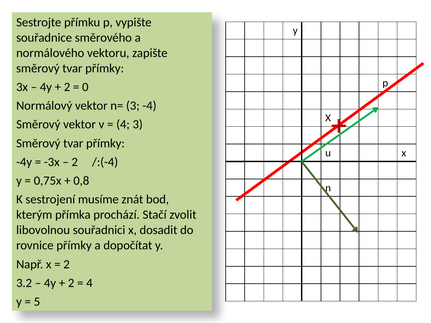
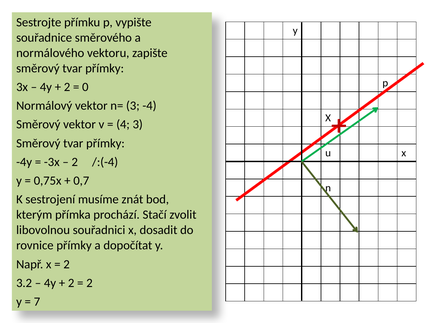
0,8: 0,8 -> 0,7
4 at (89, 283): 4 -> 2
5: 5 -> 7
